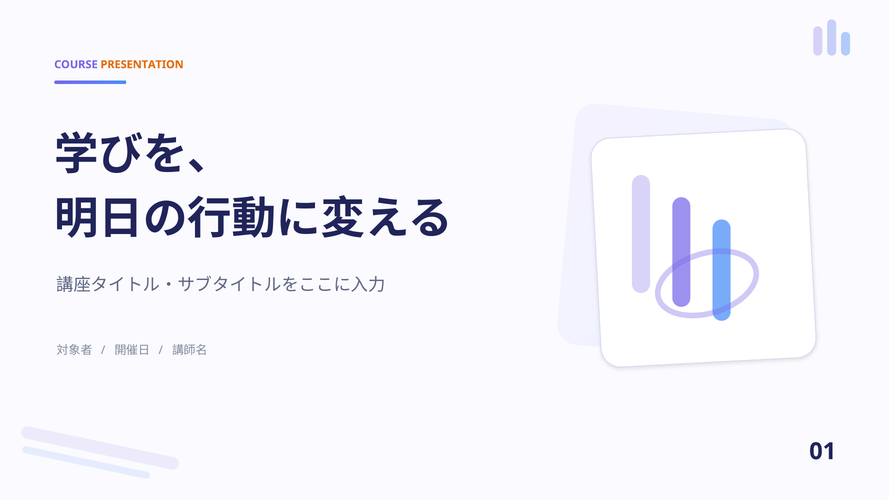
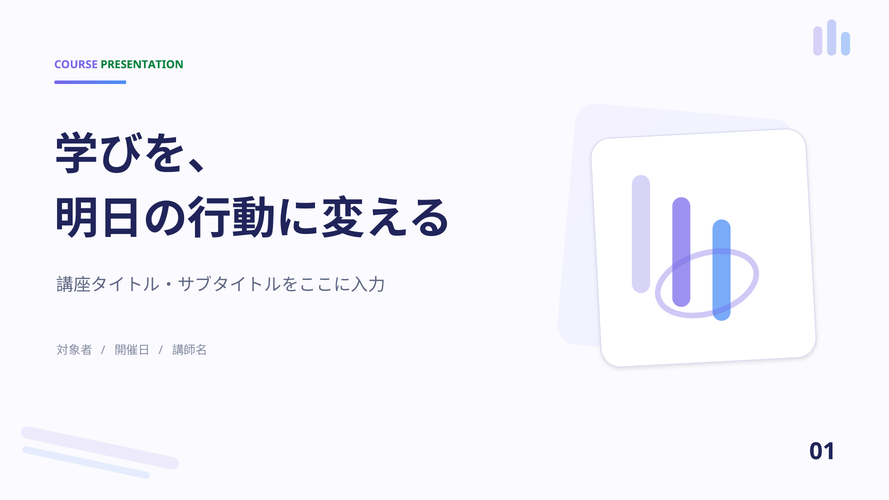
PRESENTATION colour: orange -> green
